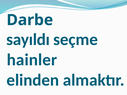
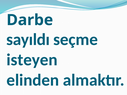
hainler: hainler -> isteyen
